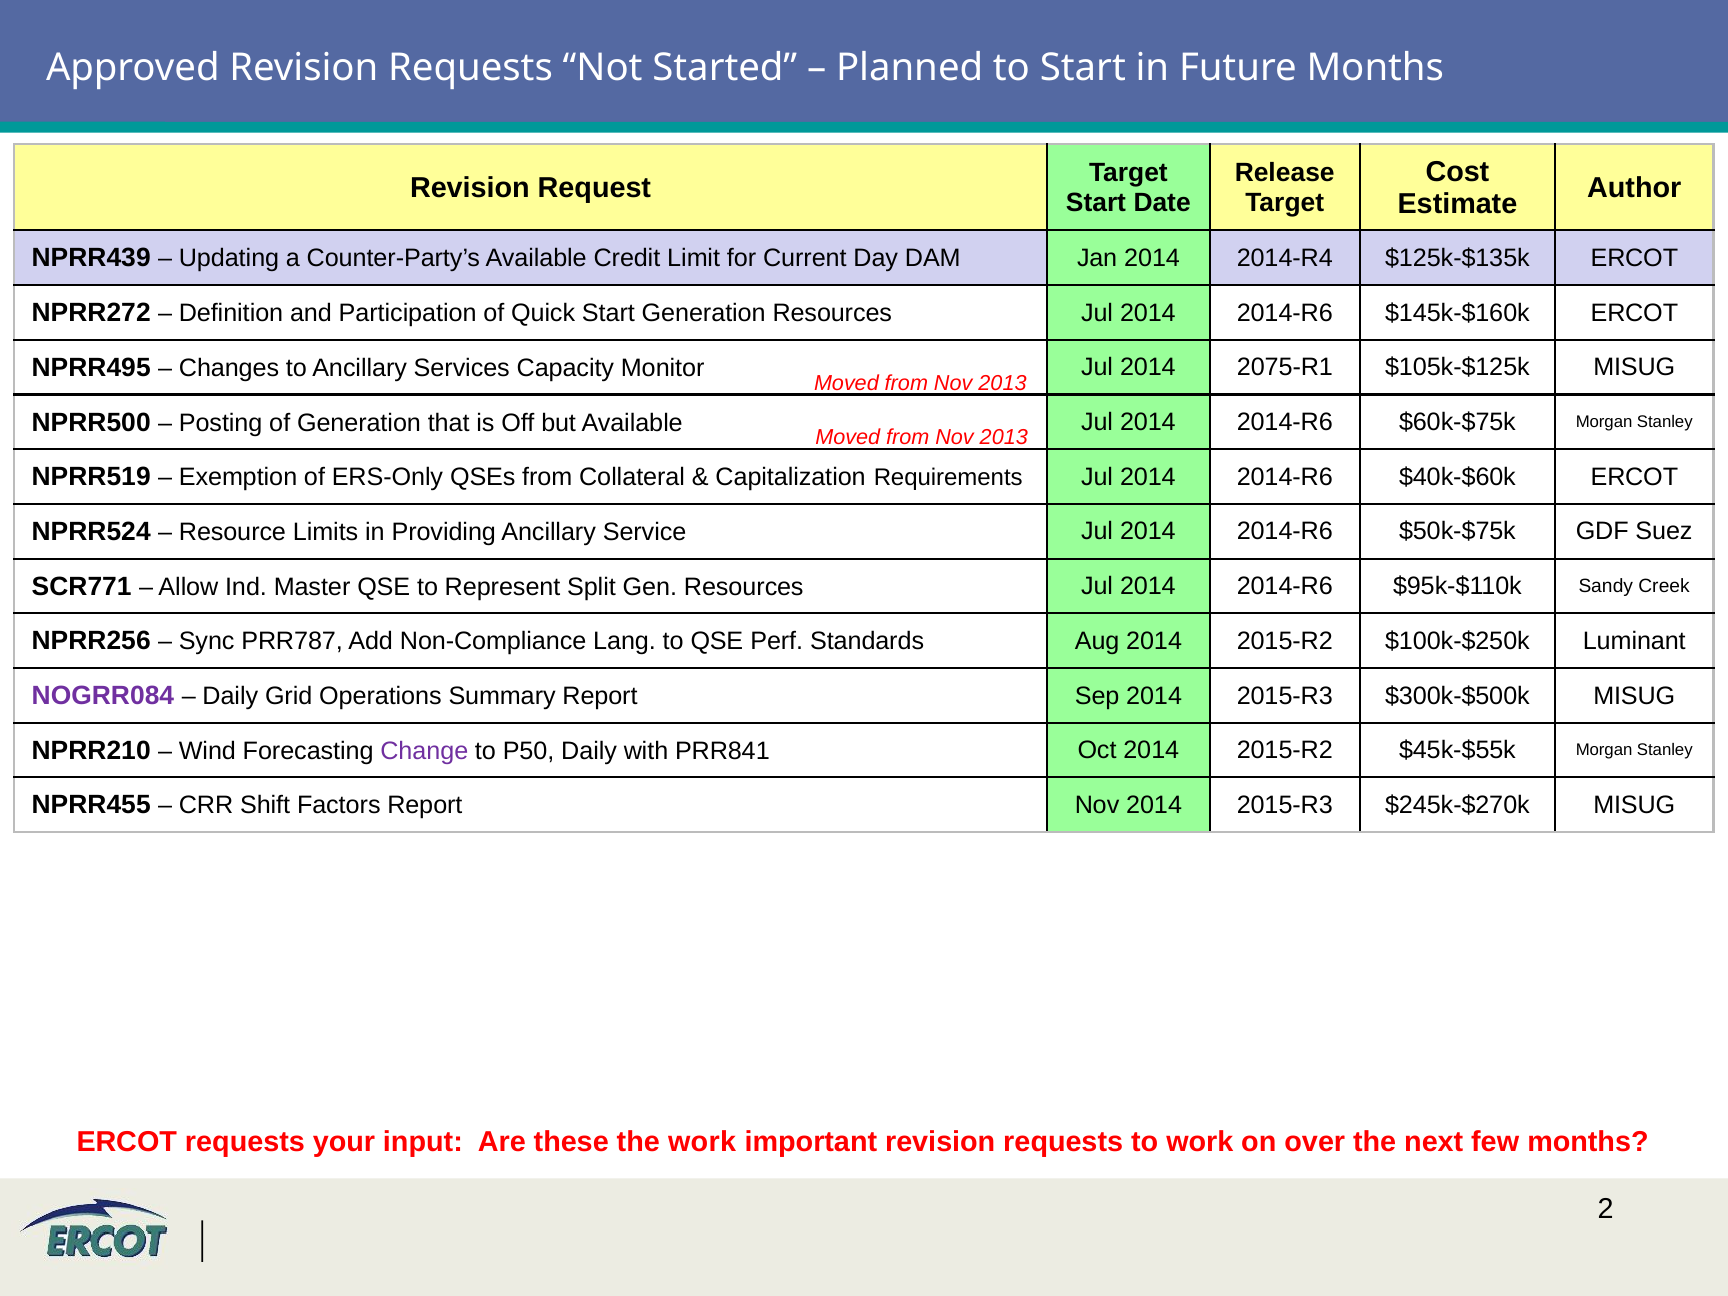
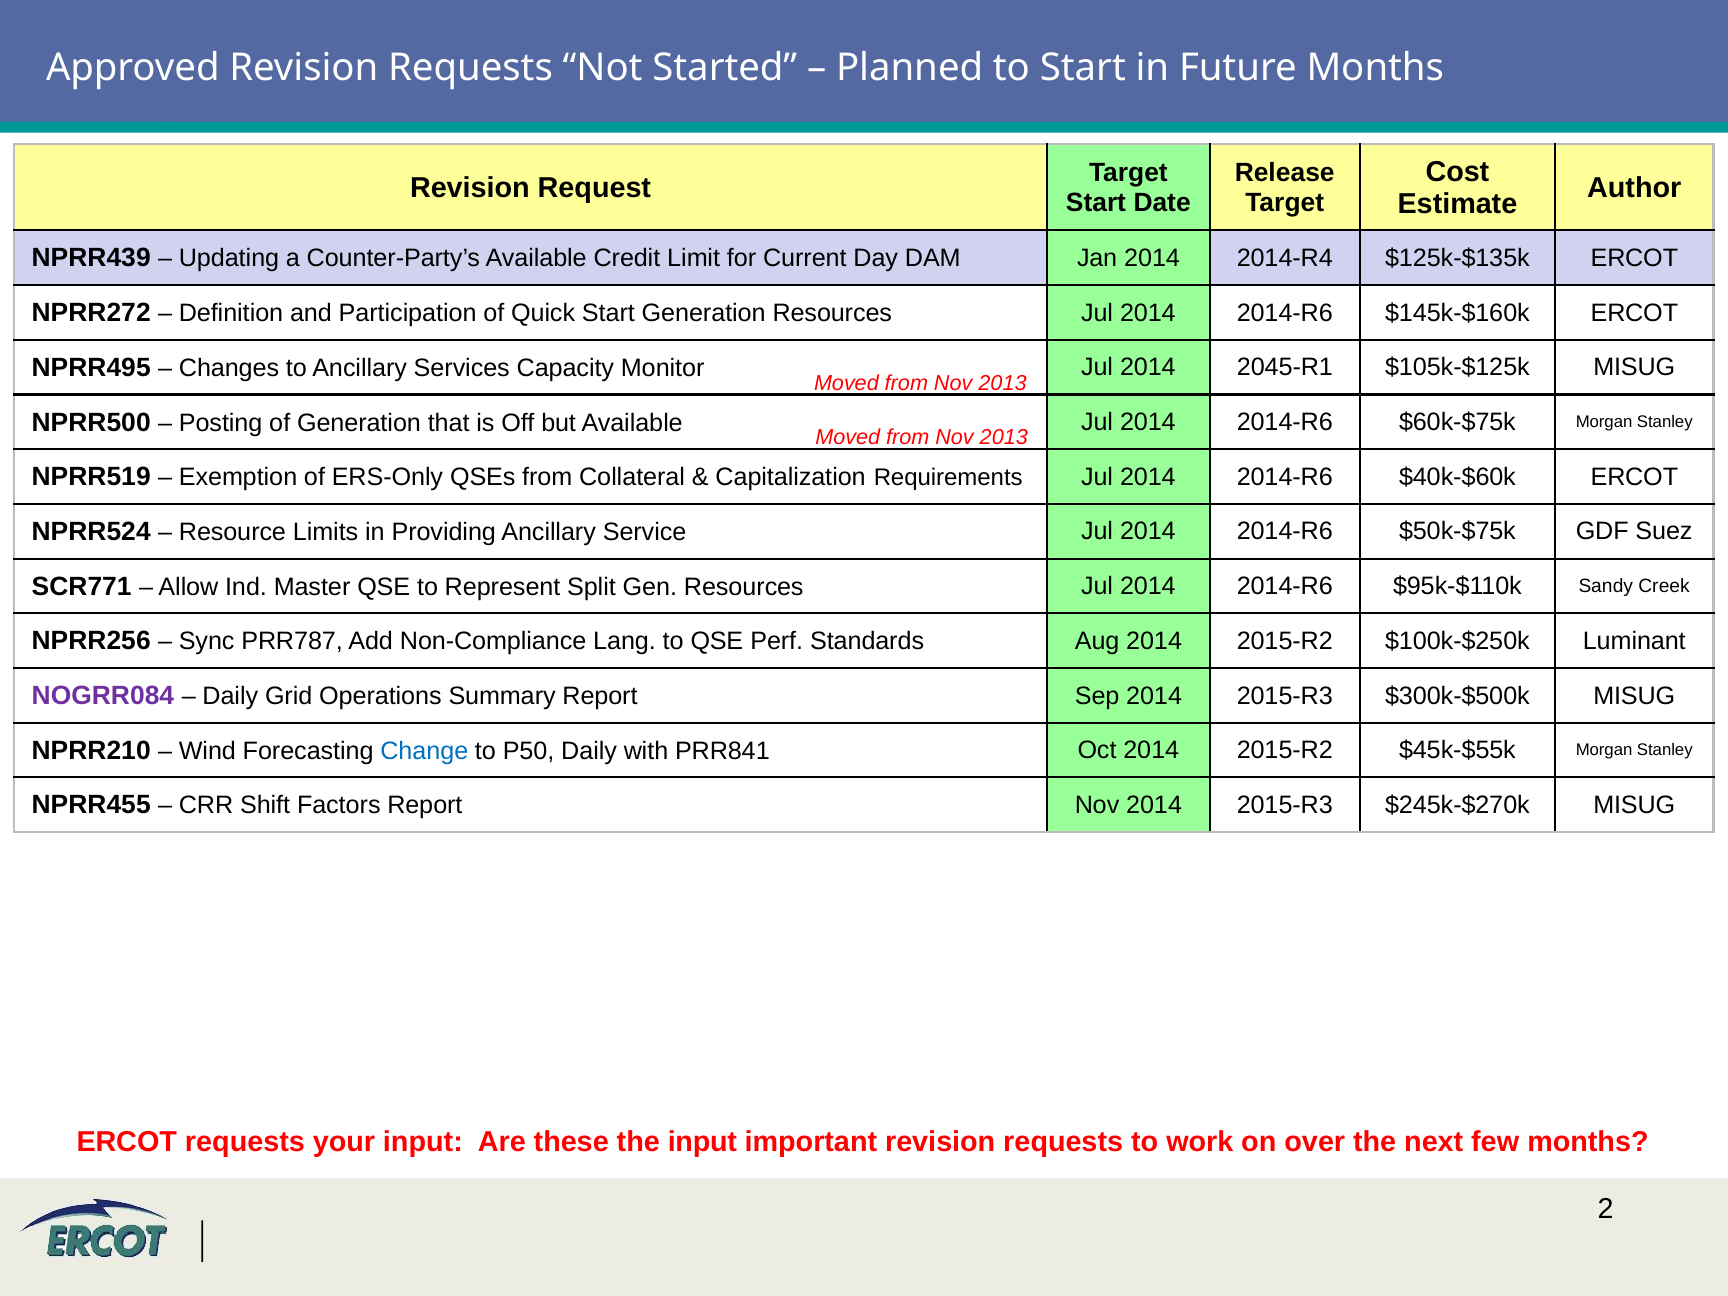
2075-R1: 2075-R1 -> 2045-R1
Change colour: purple -> blue
the work: work -> input
